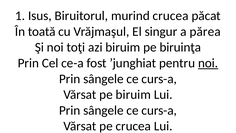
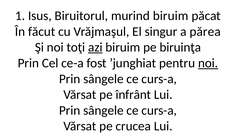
murind crucea: crucea -> biruim
toată: toată -> făcut
azi underline: none -> present
pe biruim: biruim -> înfrânt
